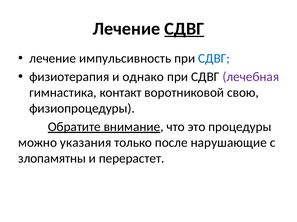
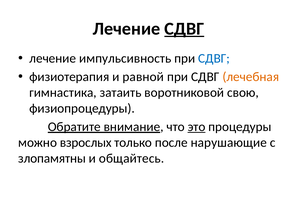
однако: однако -> равной
лечебная colour: purple -> orange
контакт: контакт -> затаить
это underline: none -> present
указания: указания -> взрослых
перерастет: перерастет -> общайтесь
